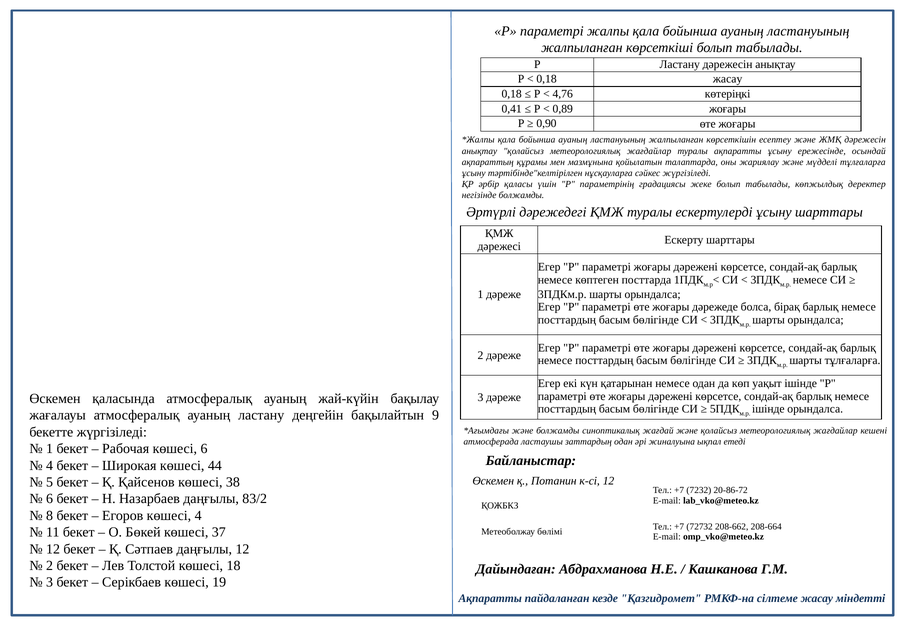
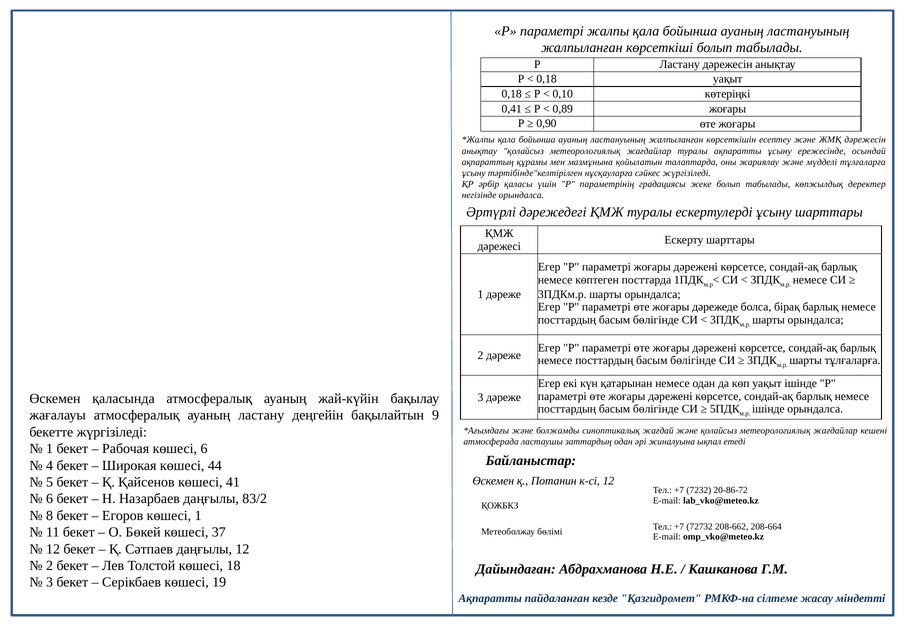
0,18 жасау: жасау -> уақыт
4,76: 4,76 -> 0,10
негізінде болжамды: болжамды -> орындалса
38: 38 -> 41
көшесі 4: 4 -> 1
